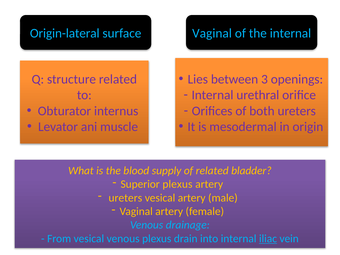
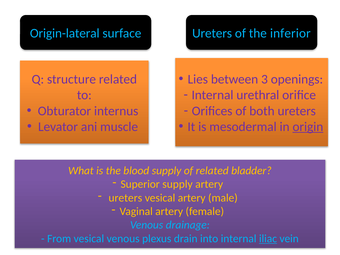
Vaginal at (212, 33): Vaginal -> Ureters
the internal: internal -> inferior
origin underline: none -> present
Superior plexus: plexus -> supply
